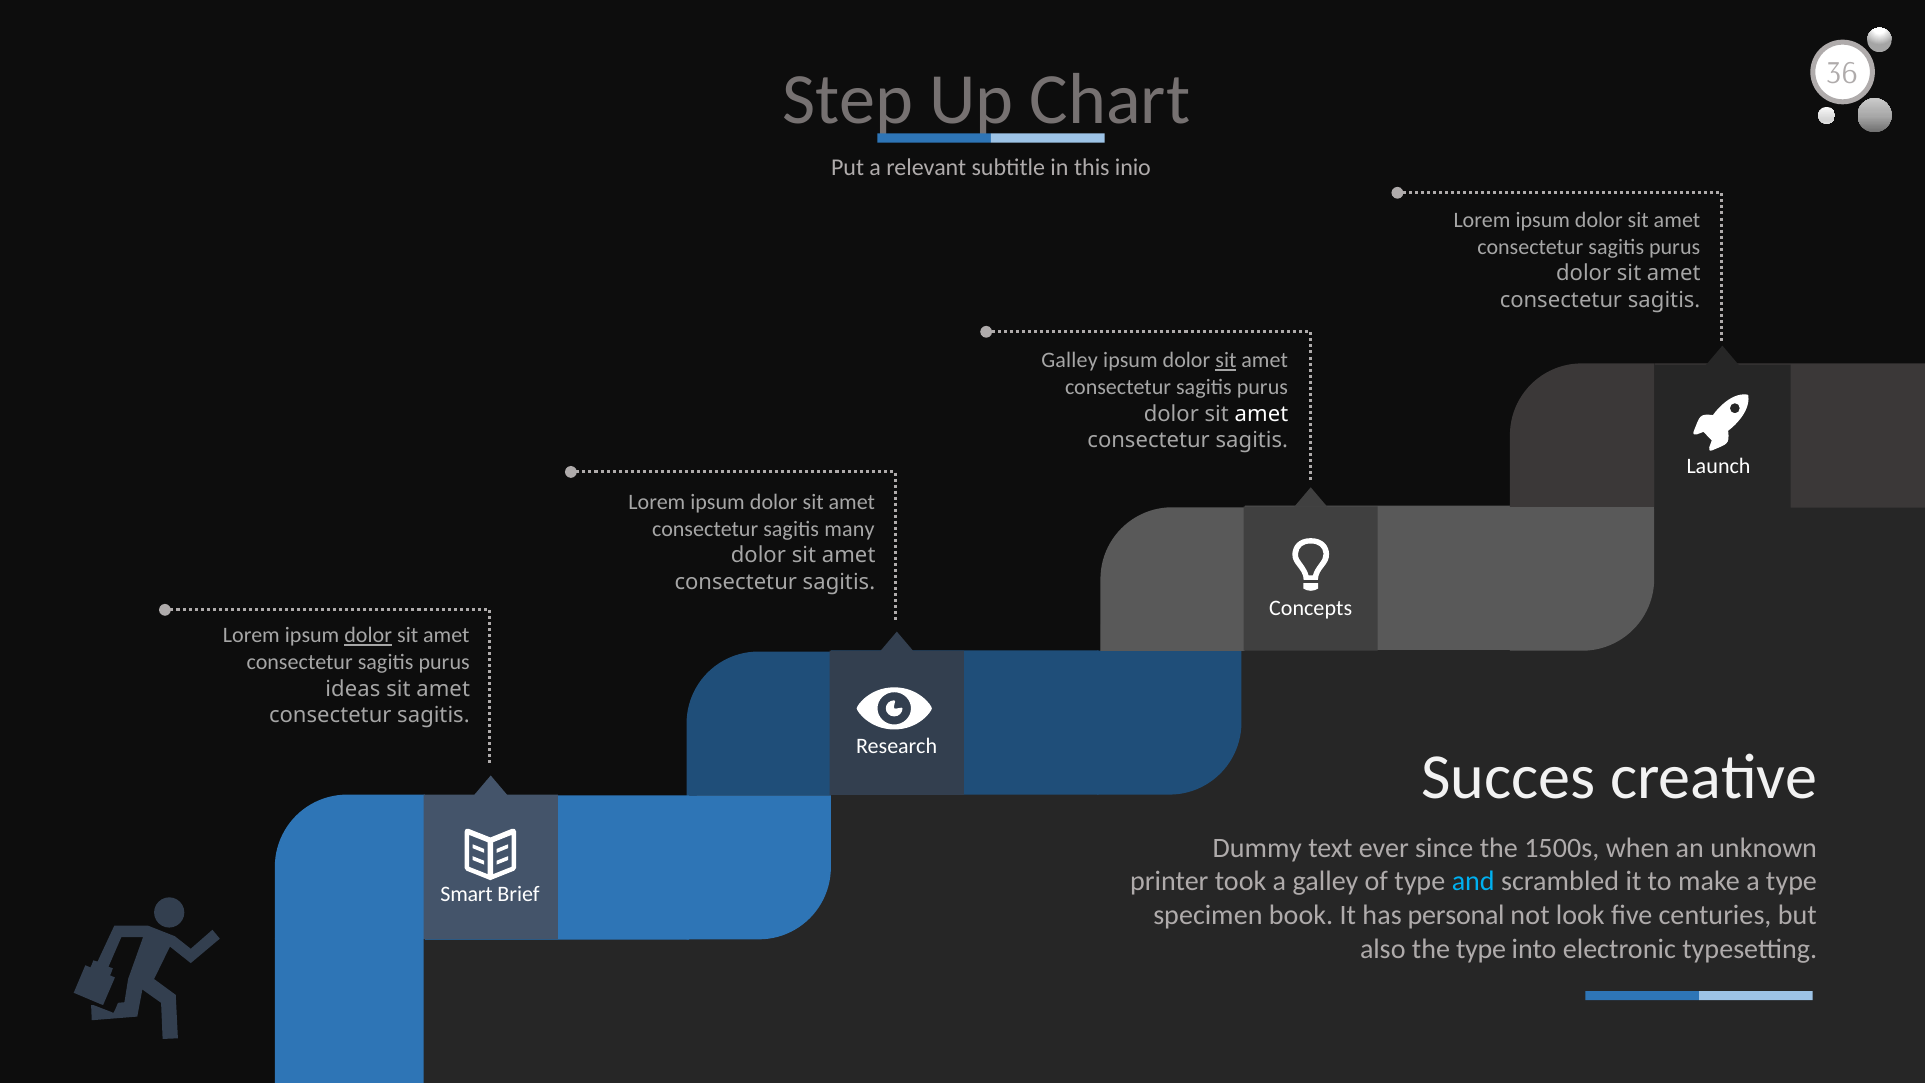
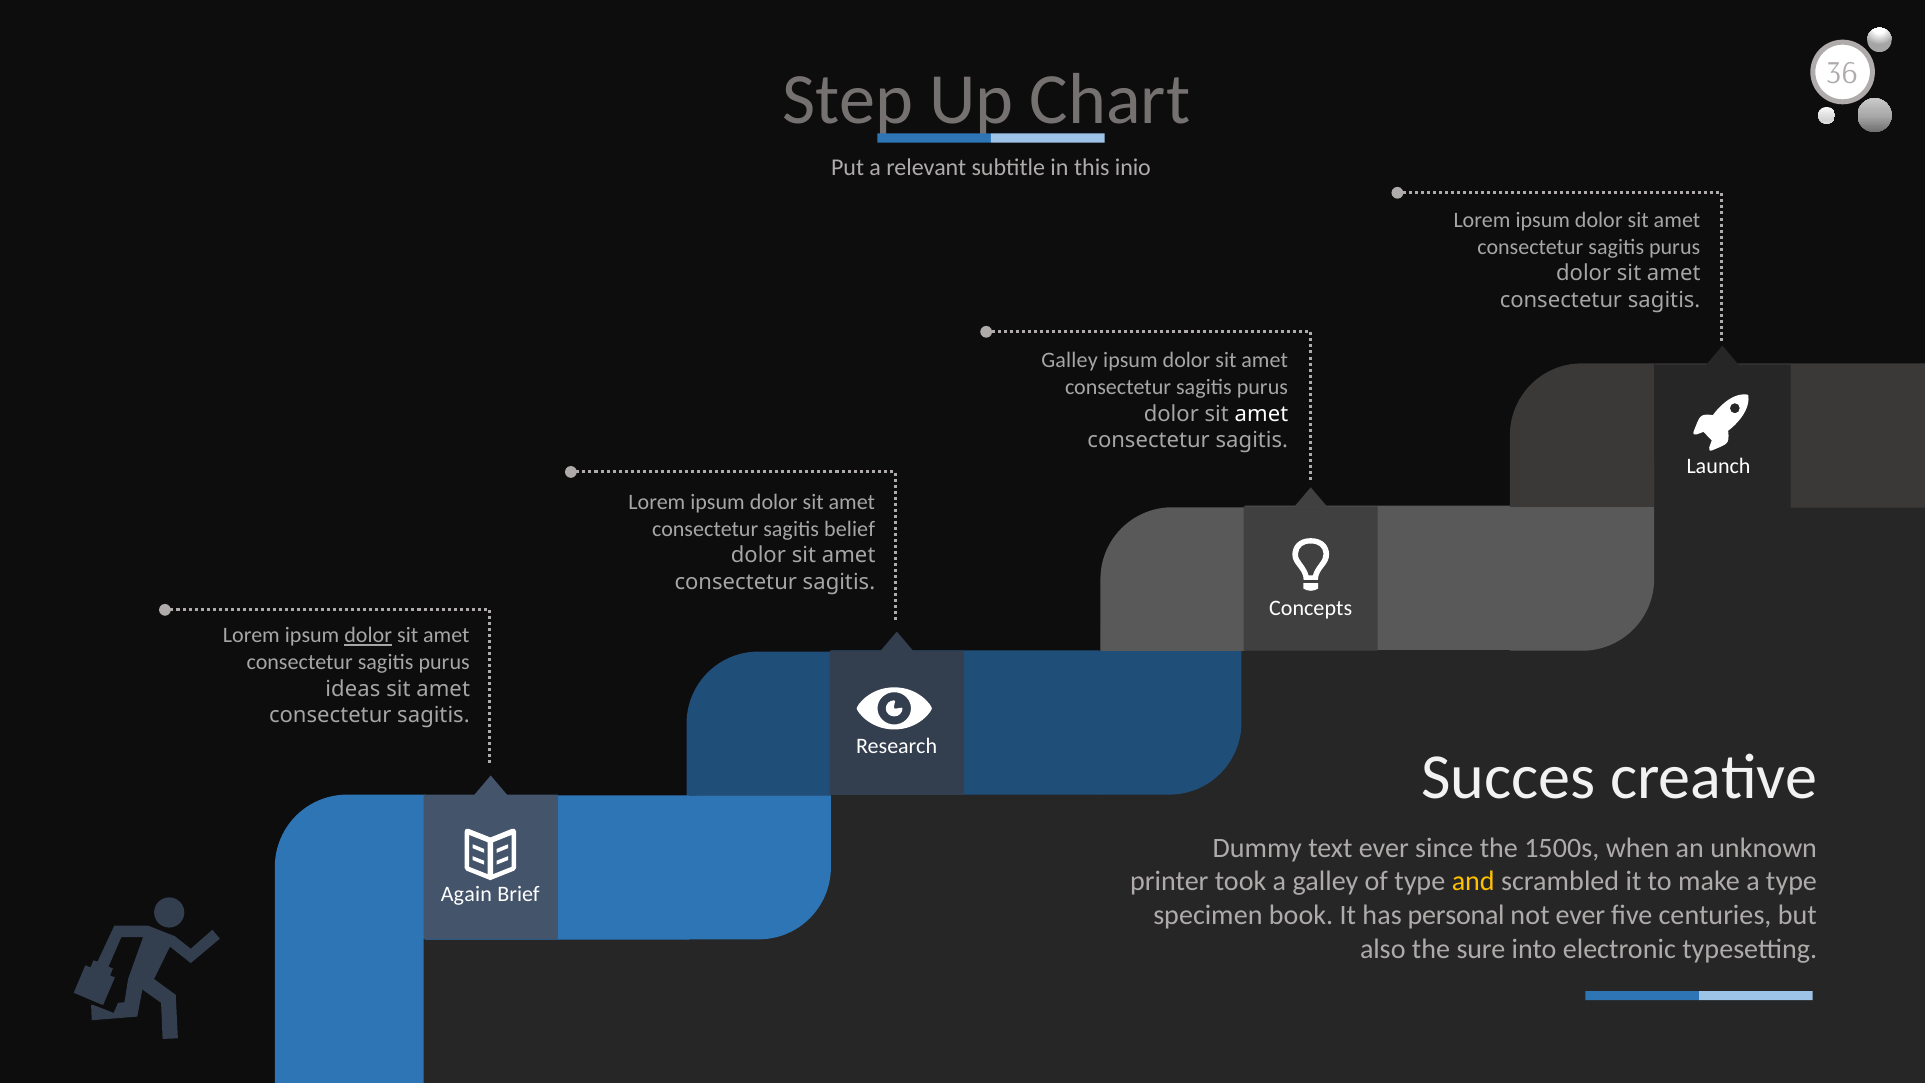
sit at (1226, 361) underline: present -> none
many: many -> belief
and colour: light blue -> yellow
Smart: Smart -> Again
not look: look -> ever
the type: type -> sure
